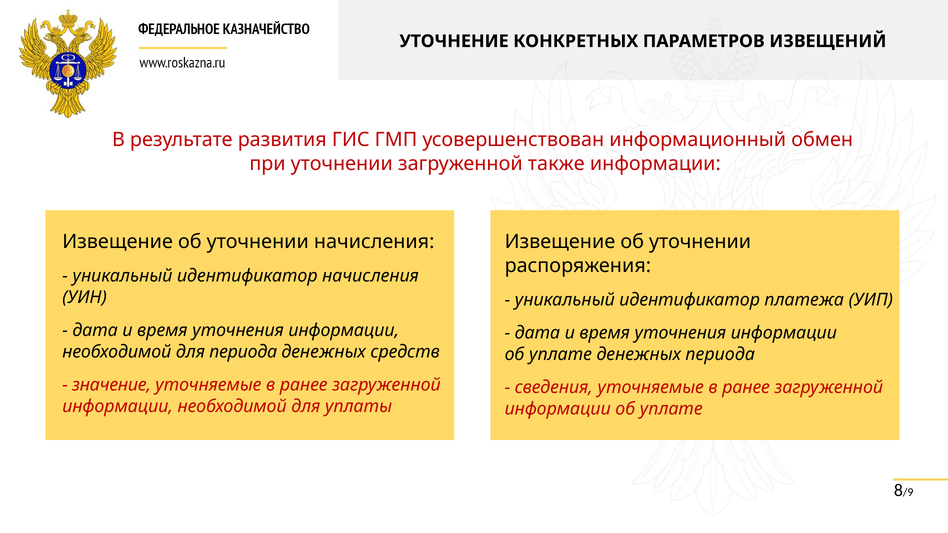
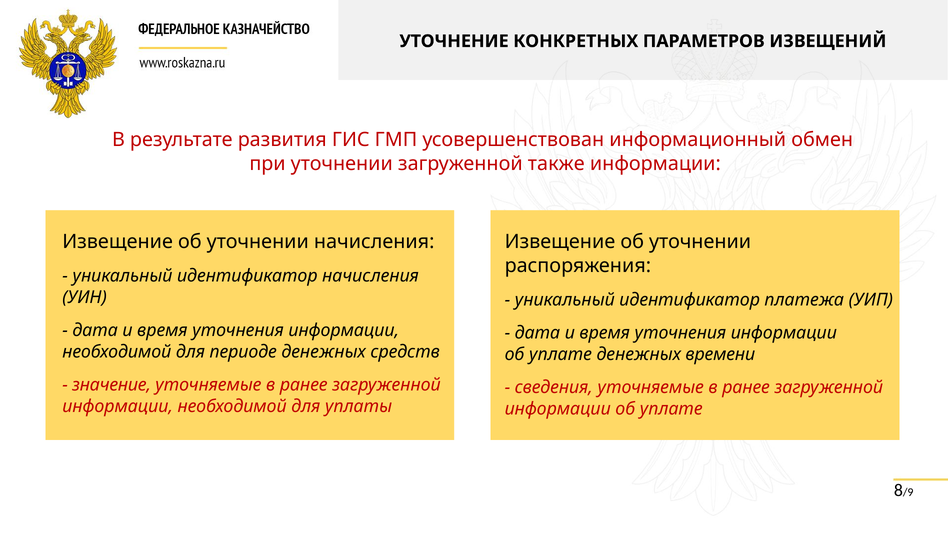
для периода: периода -> периоде
денежных периода: периода -> времени
